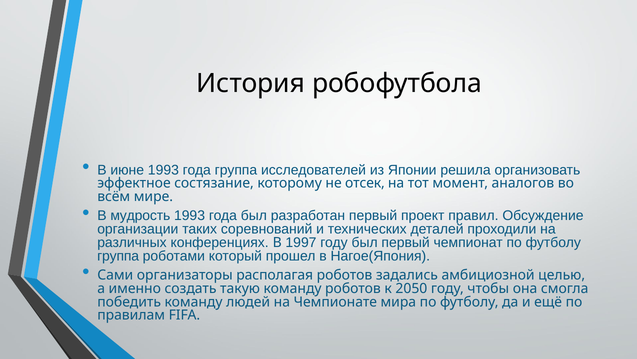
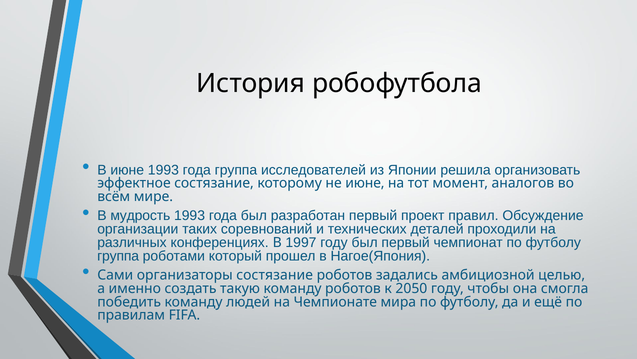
не отсек: отсек -> июне
организаторы располагая: располагая -> состязание
